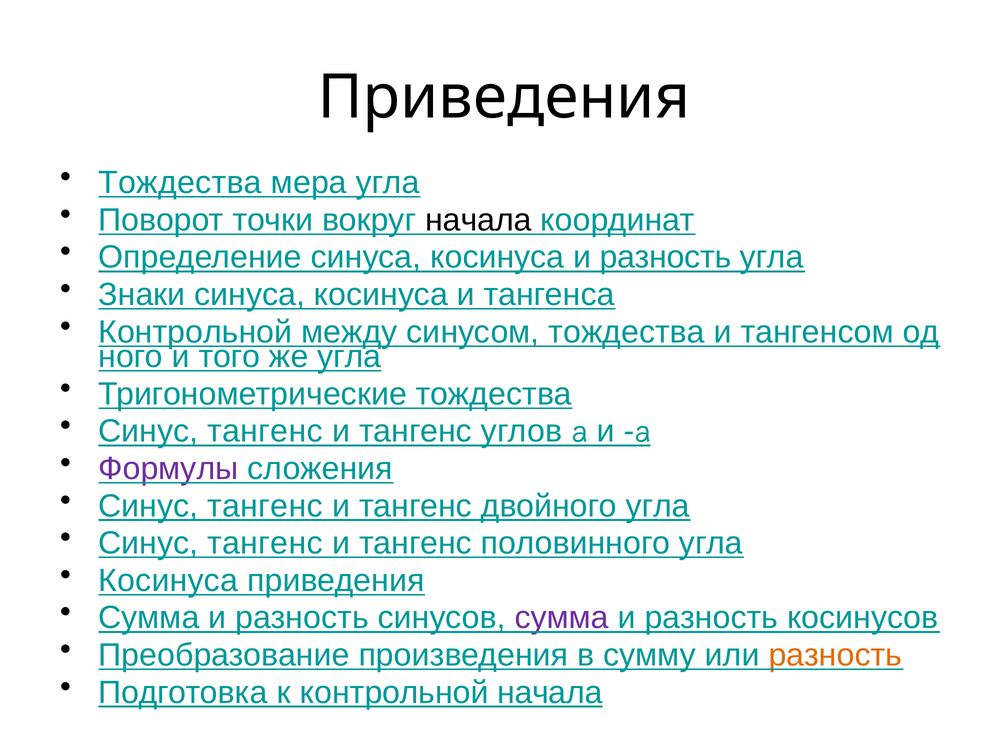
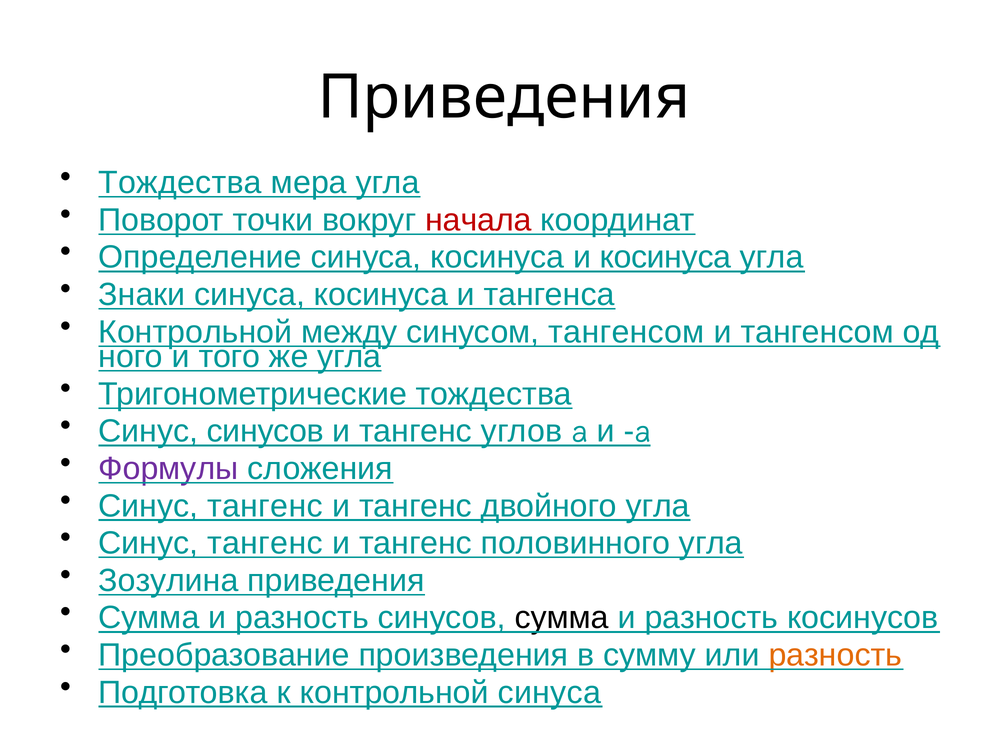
начала at (478, 220) colour: black -> red
косинуса и разность: разность -> косинуса
синусом тождества: тождества -> тангенсом
тангенс at (265, 431): тангенс -> синусов
Косинуса at (168, 581): Косинуса -> Зозулина
сумма at (562, 618) colour: purple -> black
контрольной начала: начала -> синуса
